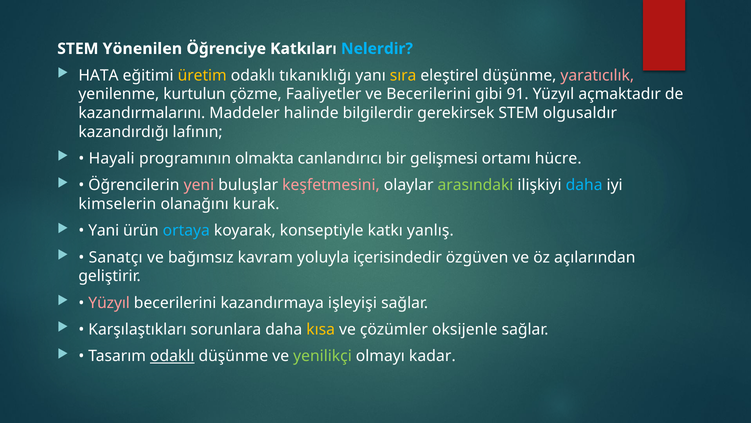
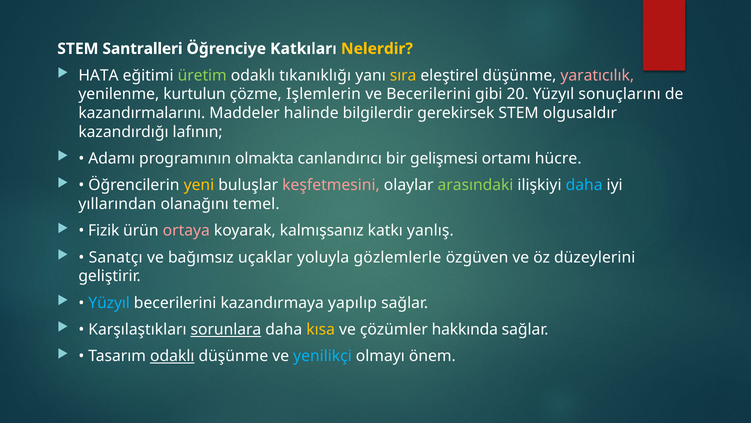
Yönenilen: Yönenilen -> Santralleri
Nelerdir colour: light blue -> yellow
üretim colour: yellow -> light green
Faaliyetler: Faaliyetler -> Işlemlerin
91: 91 -> 20
açmaktadır: açmaktadır -> sonuçlarını
Hayali: Hayali -> Adamı
yeni colour: pink -> yellow
kimselerin: kimselerin -> yıllarından
kurak: kurak -> temel
Yani: Yani -> Fizik
ortaya colour: light blue -> pink
konseptiyle: konseptiyle -> kalmışsanız
kavram: kavram -> uçaklar
içerisindedir: içerisindedir -> gözlemlerle
açılarından: açılarından -> düzeylerini
Yüzyıl at (109, 302) colour: pink -> light blue
işleyişi: işleyişi -> yapılıp
sorunlara underline: none -> present
oksijenle: oksijenle -> hakkında
yenilikçi colour: light green -> light blue
kadar: kadar -> önem
